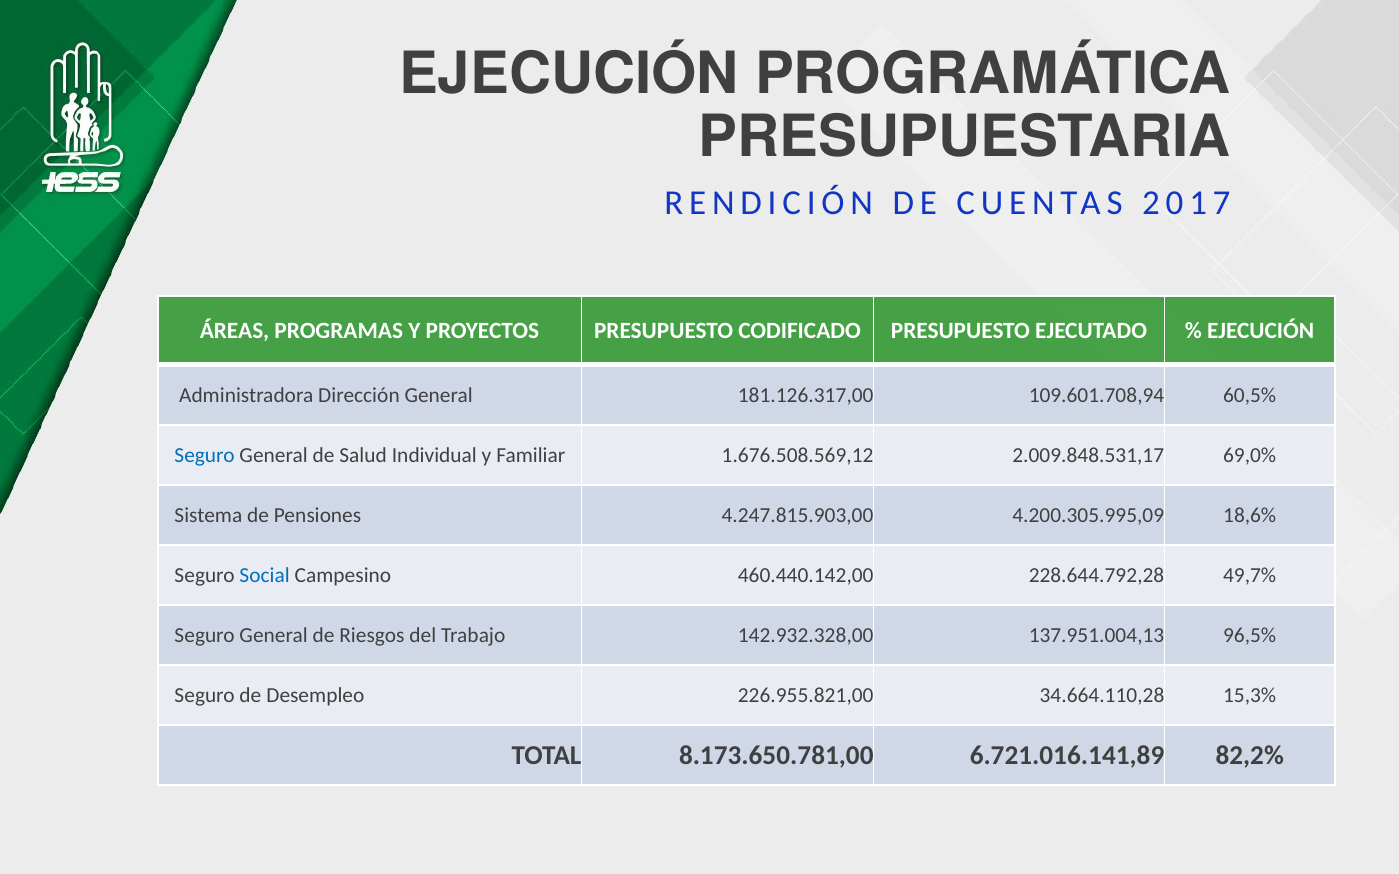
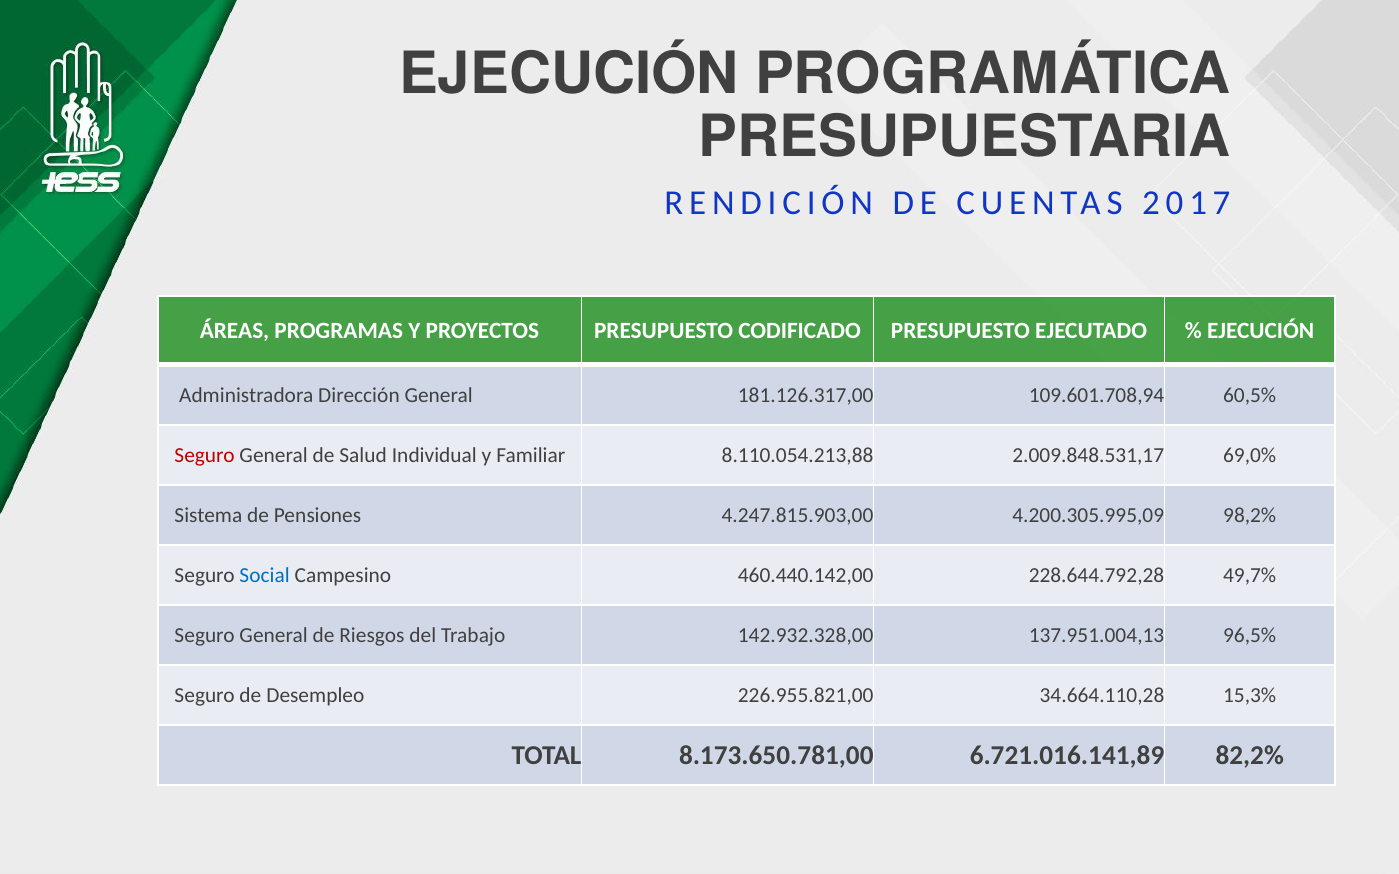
Seguro at (205, 455) colour: blue -> red
1.676.508.569,12: 1.676.508.569,12 -> 8.110.054.213,88
18,6%: 18,6% -> 98,2%
